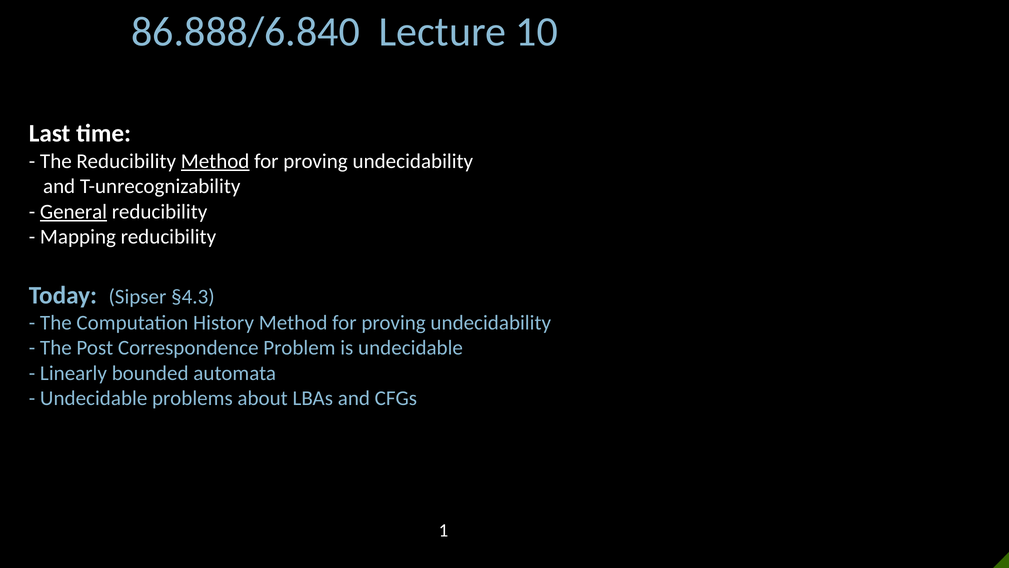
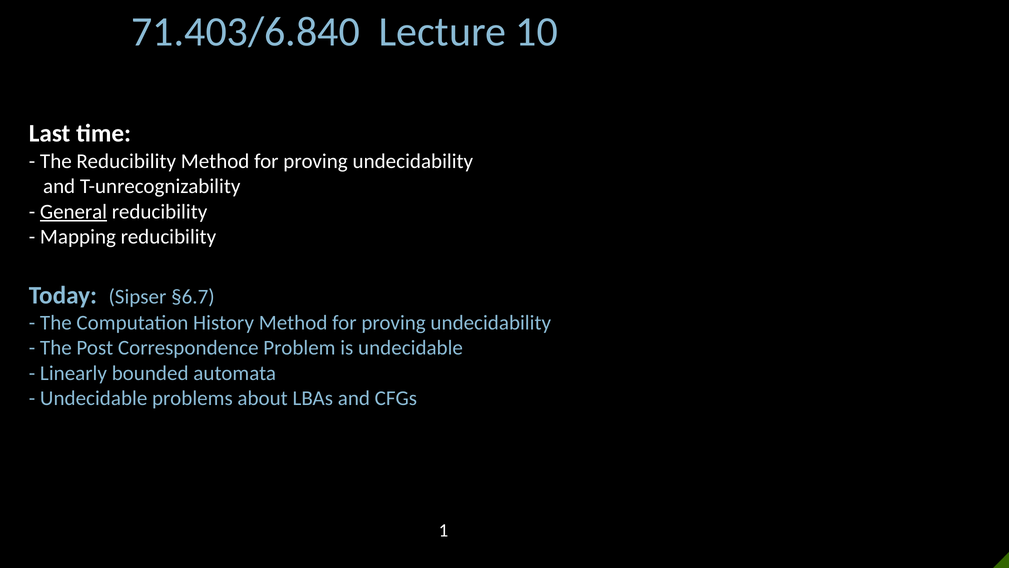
86.888/6.840: 86.888/6.840 -> 71.403/6.840
Method at (215, 161) underline: present -> none
§4.3: §4.3 -> §6.7
